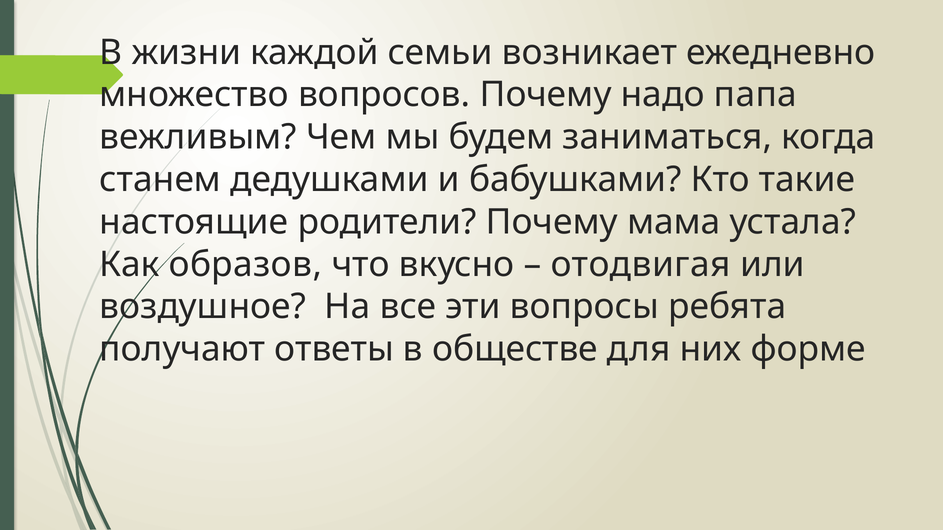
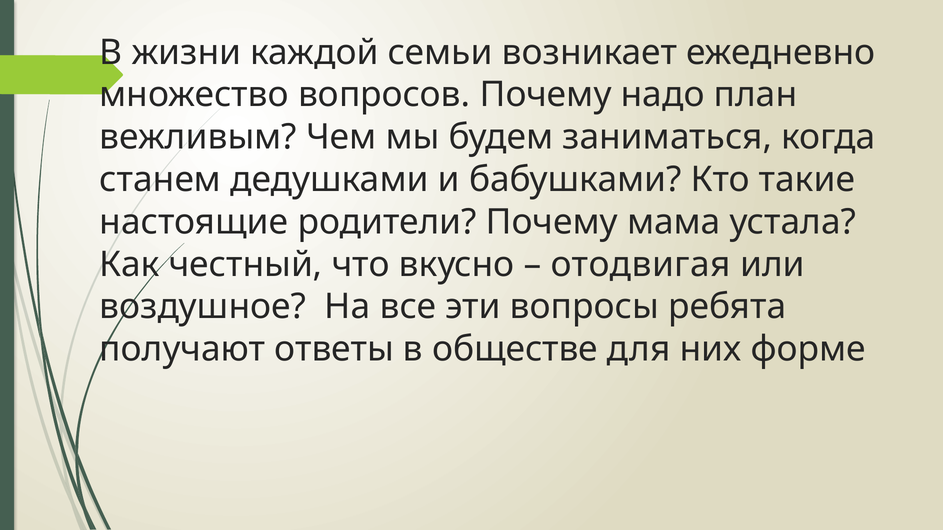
папа: папа -> план
образов: образов -> честный
